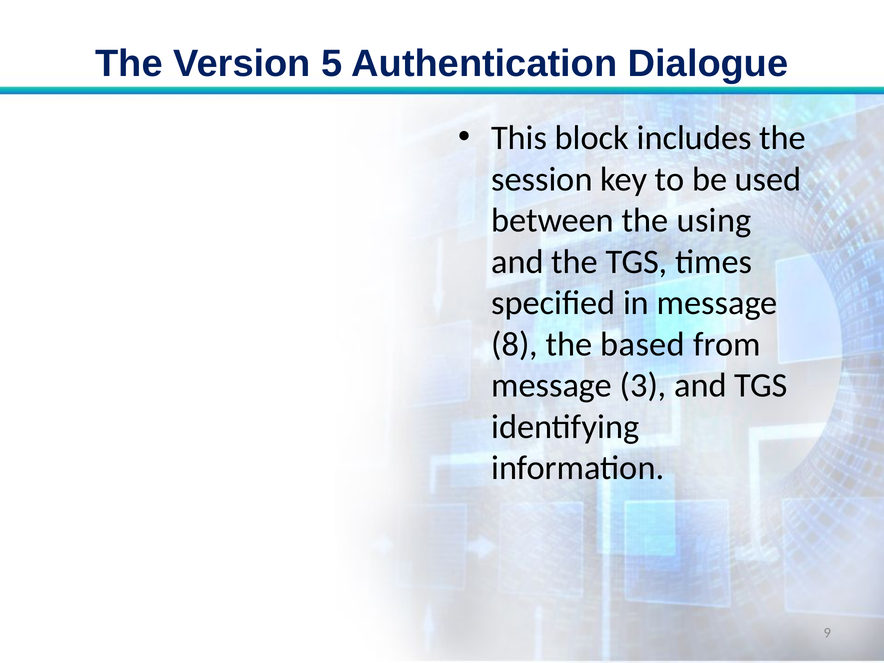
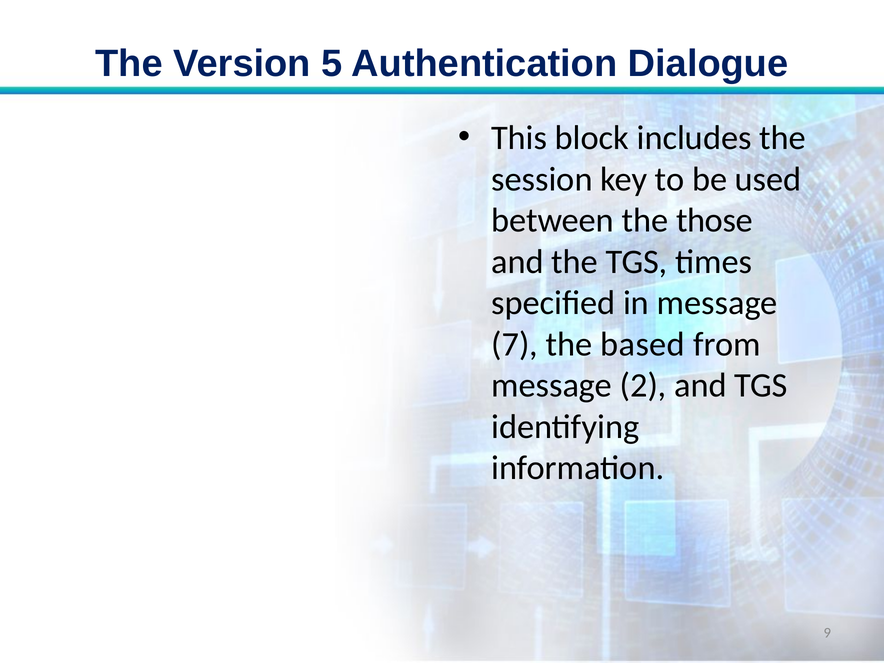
using: using -> those
8: 8 -> 7
3: 3 -> 2
